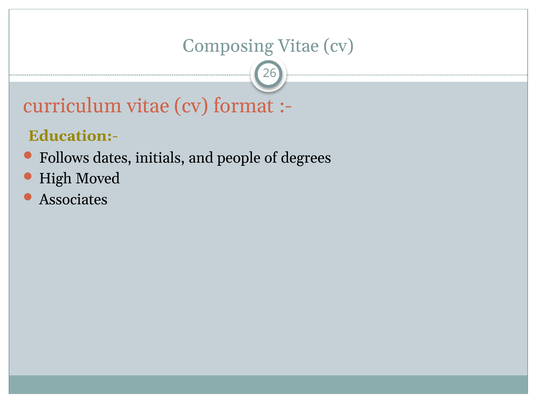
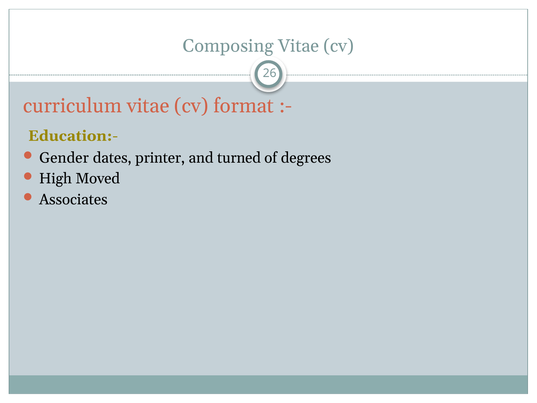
Follows: Follows -> Gender
initials: initials -> printer
people: people -> turned
